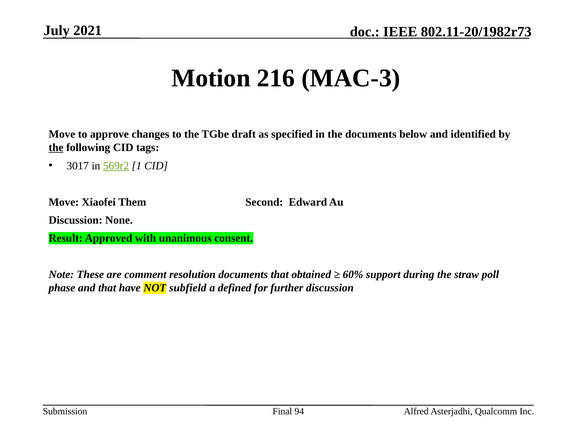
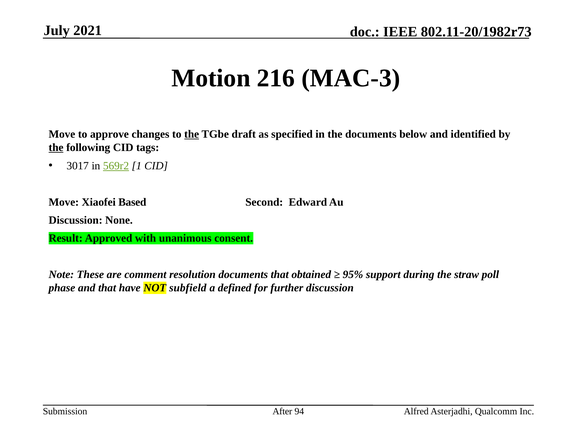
the at (192, 134) underline: none -> present
Them: Them -> Based
60%: 60% -> 95%
Final: Final -> After
